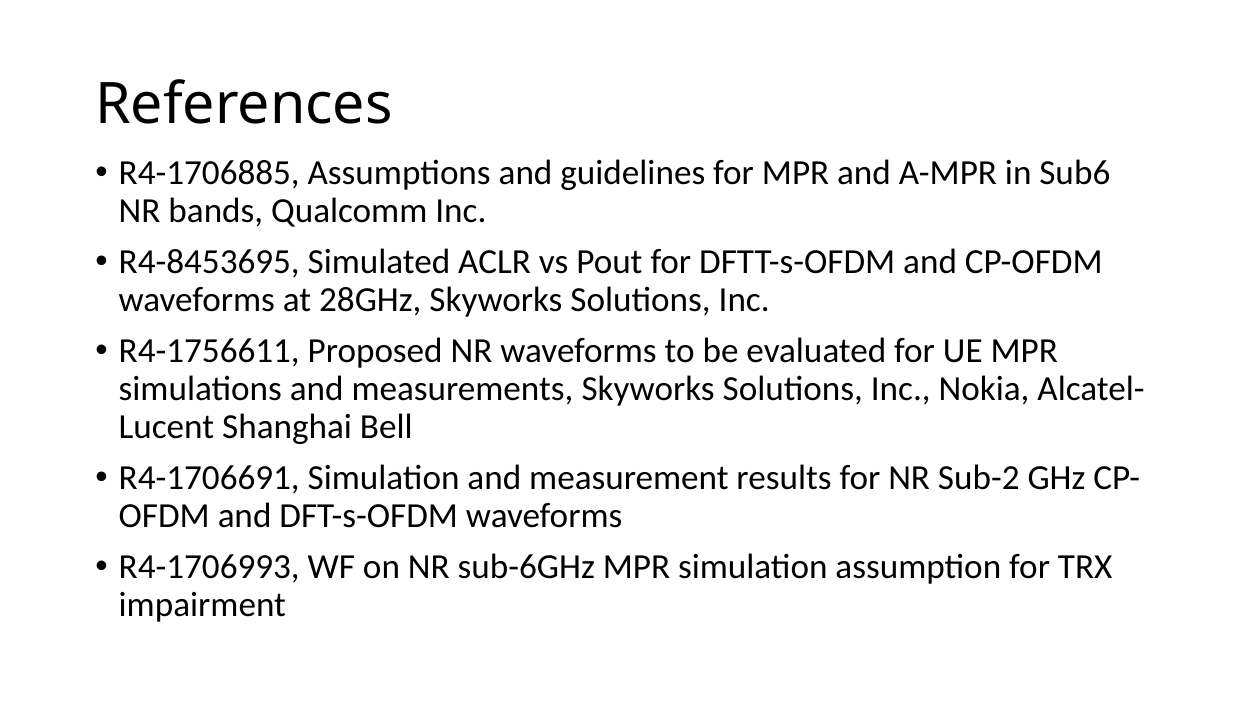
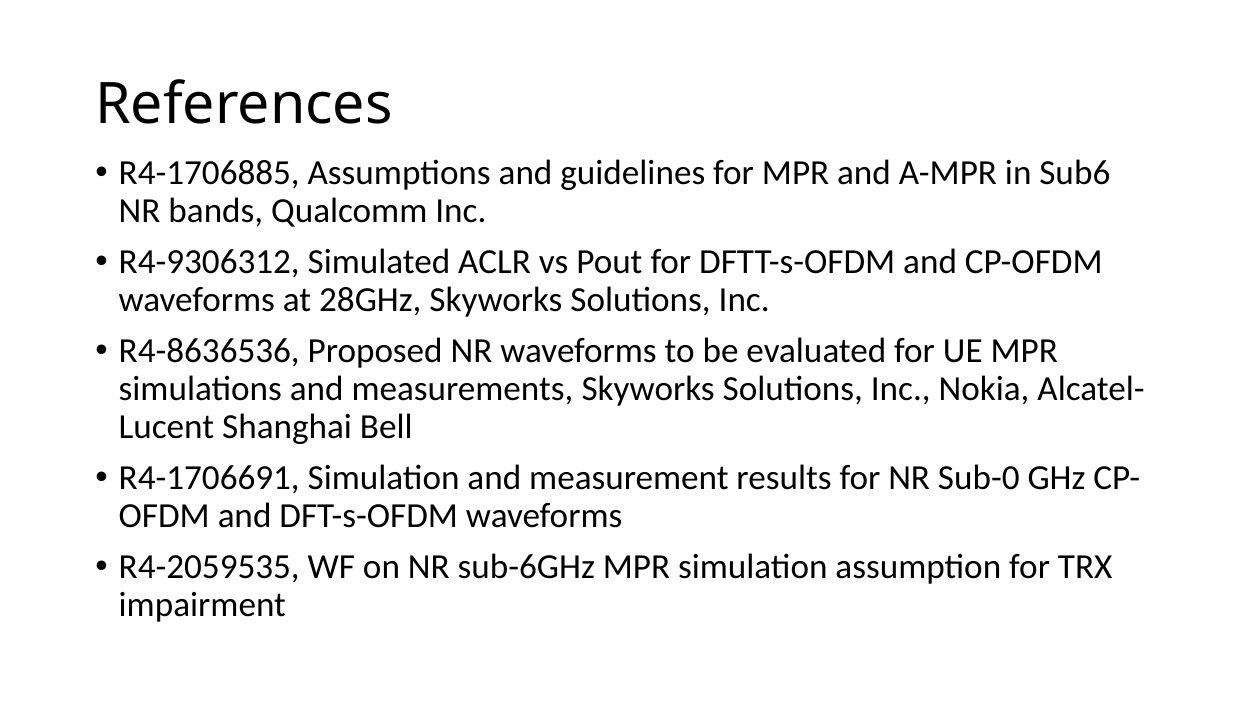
R4-8453695: R4-8453695 -> R4-9306312
R4-1756611: R4-1756611 -> R4-8636536
Sub-2: Sub-2 -> Sub-0
R4-1706993: R4-1706993 -> R4-2059535
